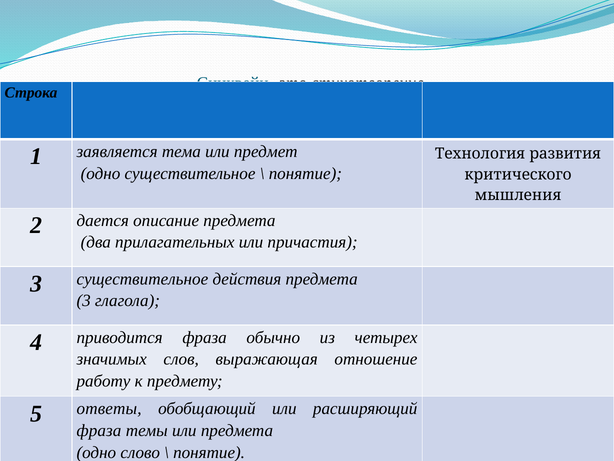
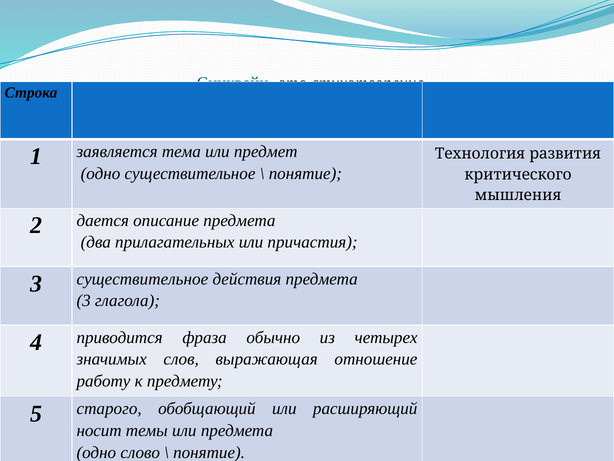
ответы: ответы -> старого
фраза at (99, 430): фраза -> носит
